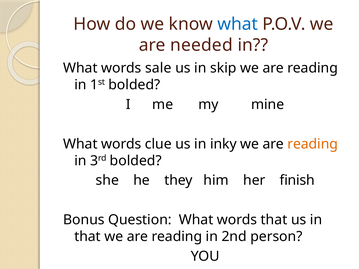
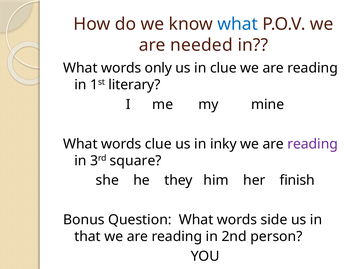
sale: sale -> only
in skip: skip -> clue
bolded at (134, 85): bolded -> literary
reading at (313, 144) colour: orange -> purple
bolded at (136, 161): bolded -> square
words that: that -> side
